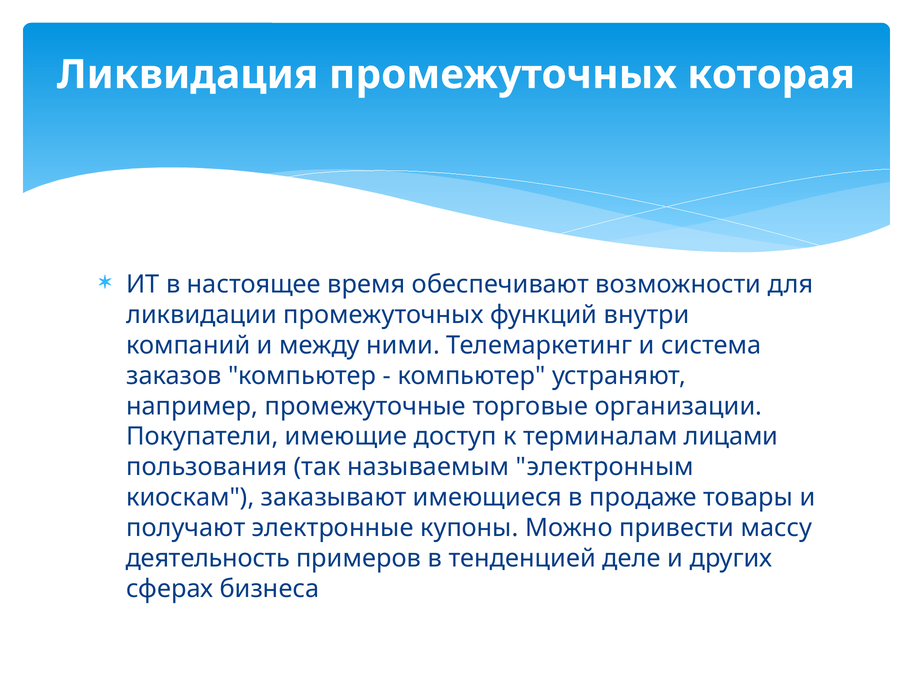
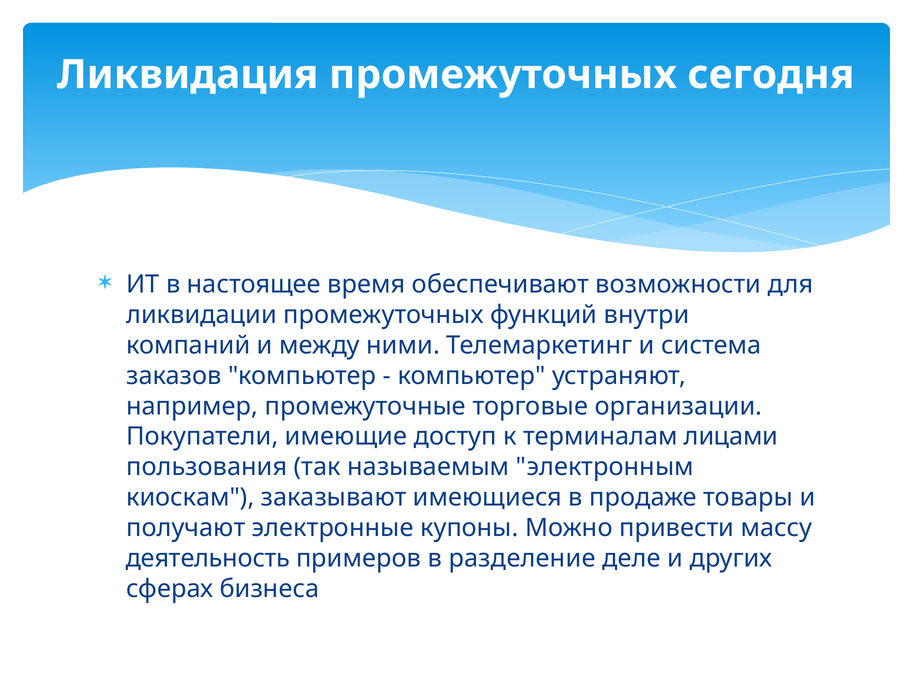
которая: которая -> сегодня
тенденцией: тенденцией -> разделение
